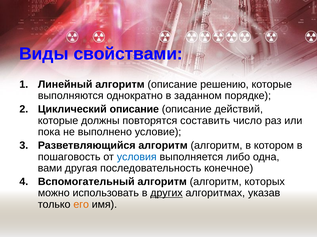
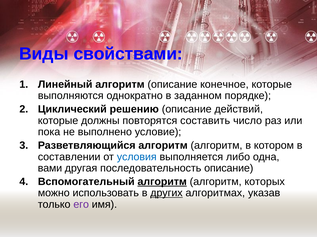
решению: решению -> конечное
Циклический описание: описание -> решению
пошаговость: пошаговость -> составлении
последовательность конечное: конечное -> описание
алгоритм at (162, 182) underline: none -> present
его colour: orange -> purple
